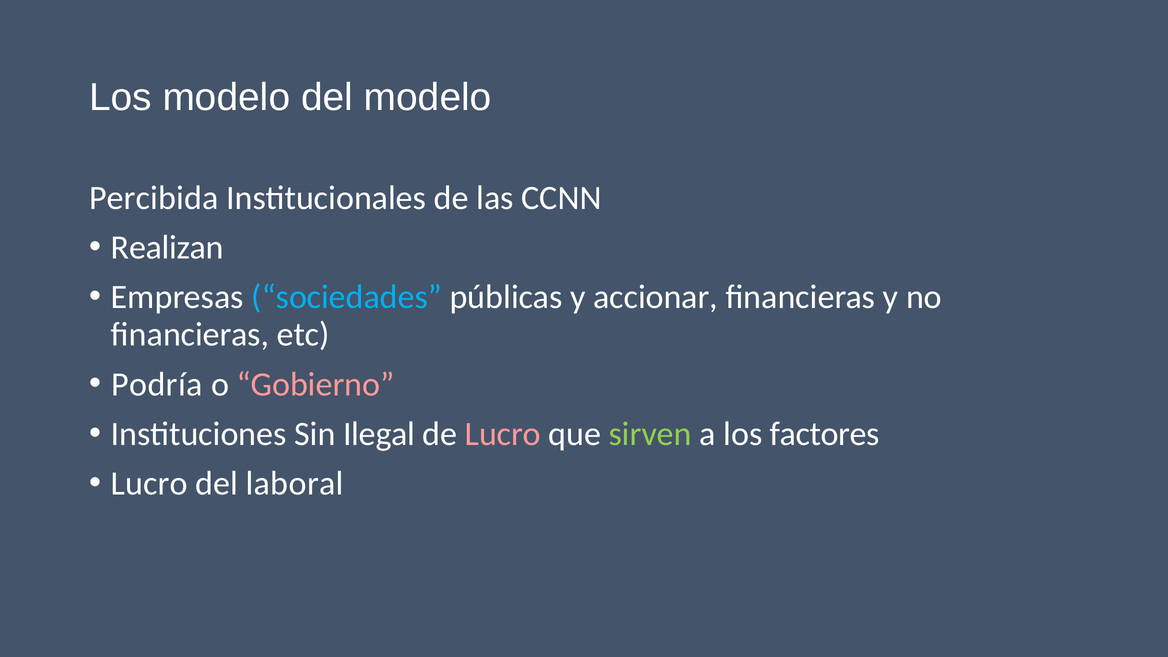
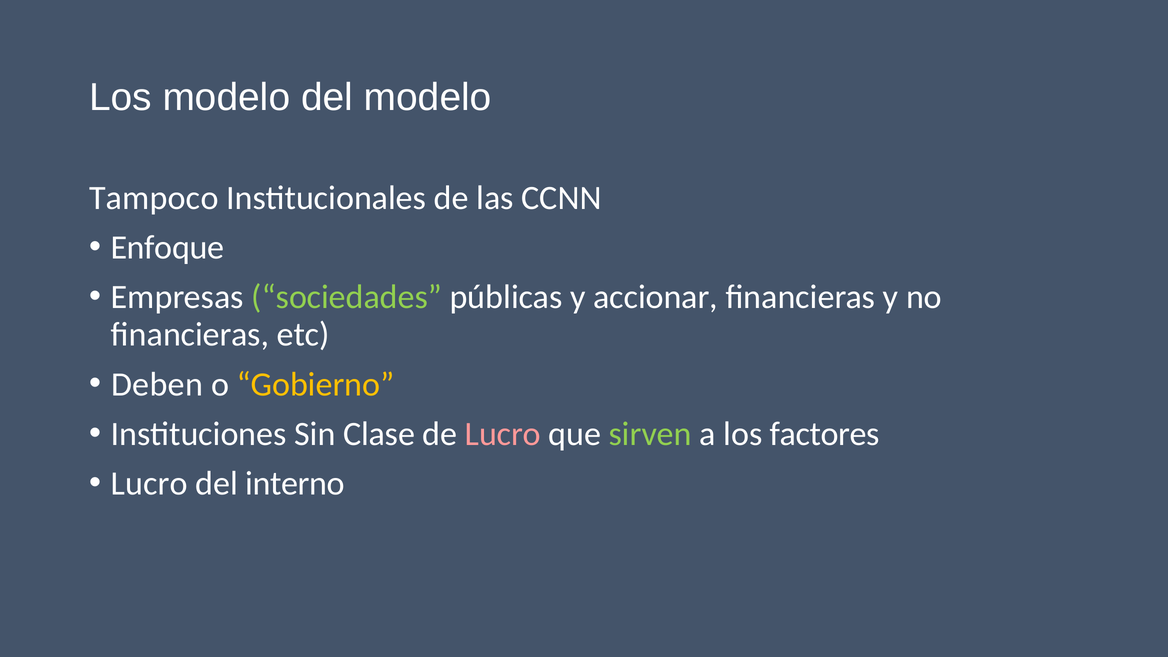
Percibida: Percibida -> Tampoco
Realizan: Realizan -> Enfoque
sociedades colour: light blue -> light green
Podría: Podría -> Deben
Gobierno colour: pink -> yellow
Ilegal: Ilegal -> Clase
laboral: laboral -> interno
